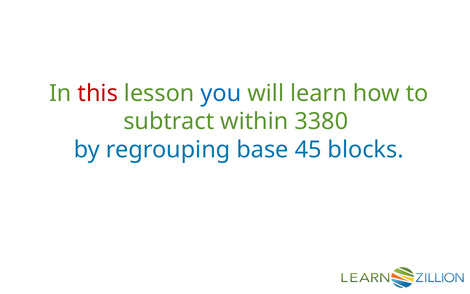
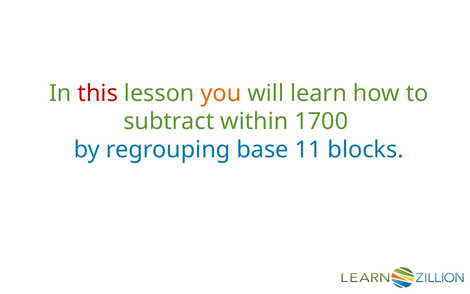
you colour: blue -> orange
3380: 3380 -> 1700
45: 45 -> 11
